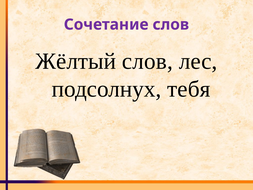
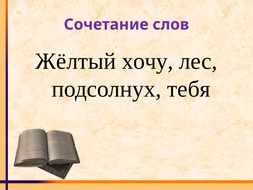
Жёлтый слов: слов -> хочу
